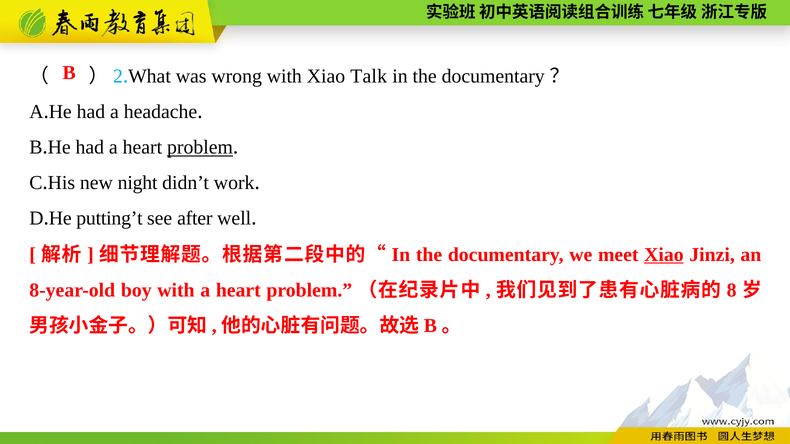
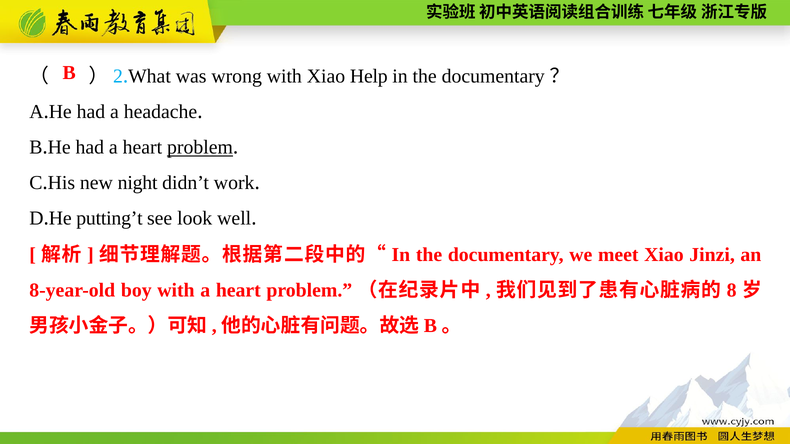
Talk: Talk -> Help
after: after -> look
Xiao at (664, 255) underline: present -> none
